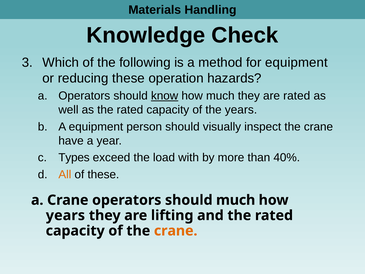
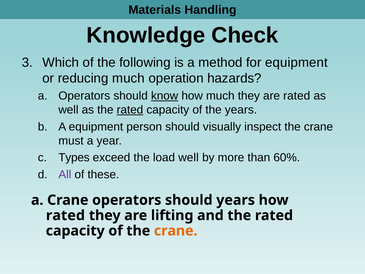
reducing these: these -> much
rated at (130, 110) underline: none -> present
have: have -> must
load with: with -> well
40%: 40% -> 60%
All colour: orange -> purple
should much: much -> years
years at (65, 215): years -> rated
